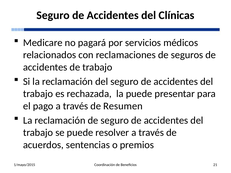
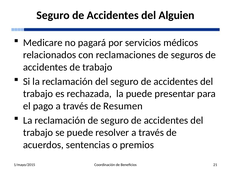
Clínicas: Clínicas -> Alguien
